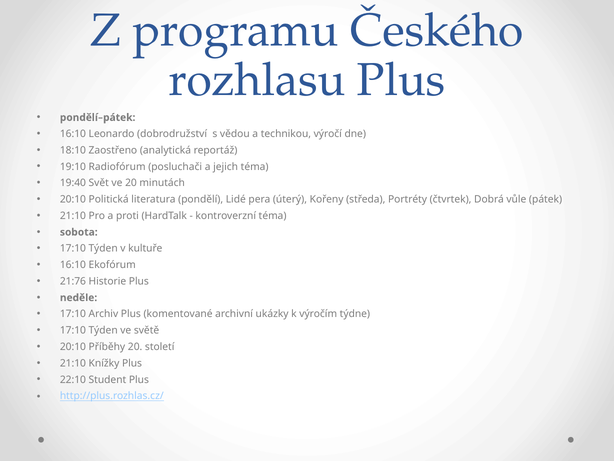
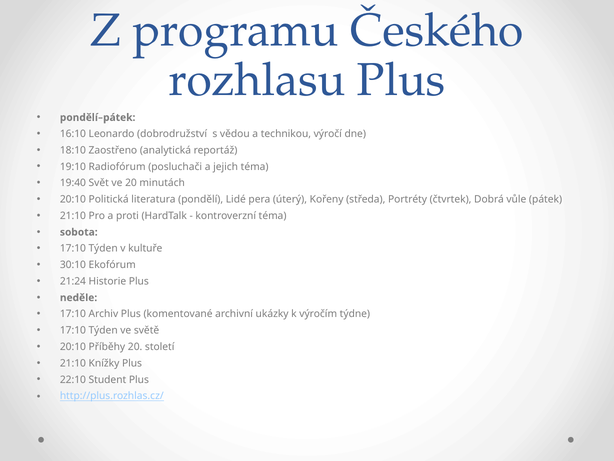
16:10 at (73, 265): 16:10 -> 30:10
21:76: 21:76 -> 21:24
